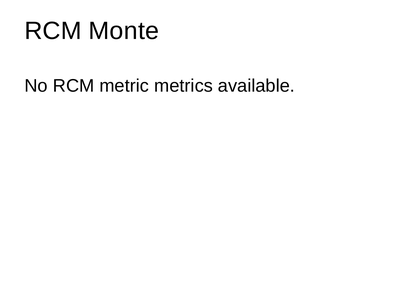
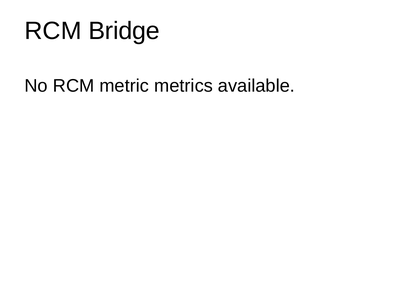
Monte: Monte -> Bridge
